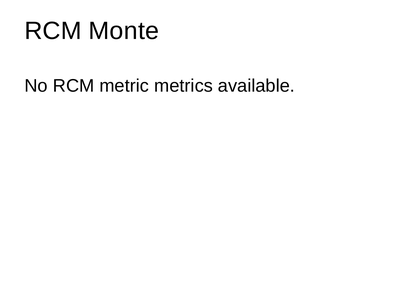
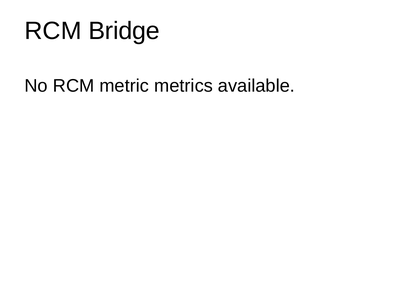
Monte: Monte -> Bridge
